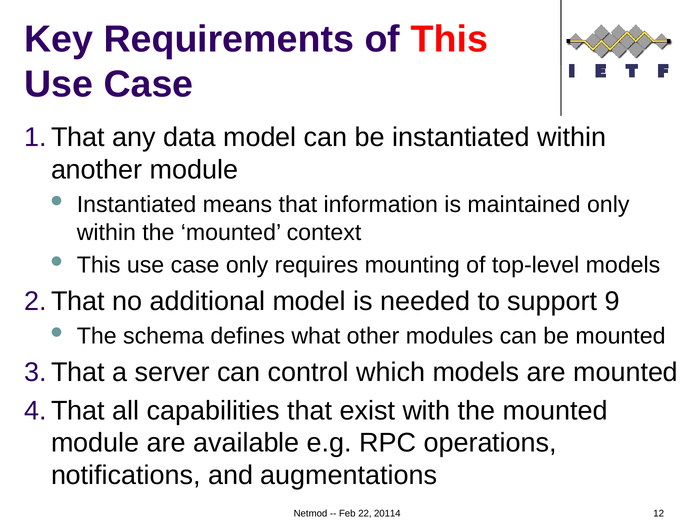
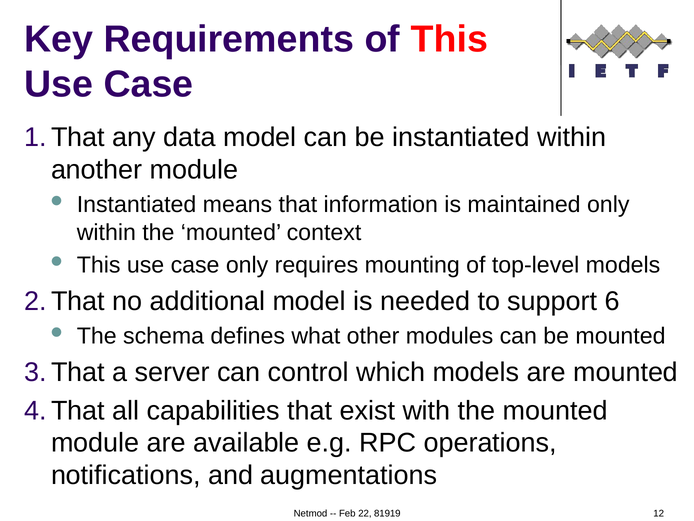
9: 9 -> 6
20114: 20114 -> 81919
